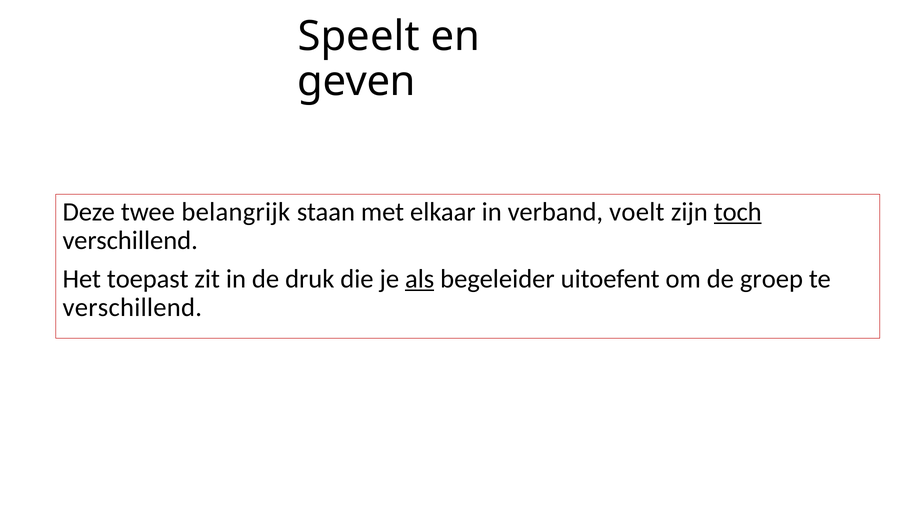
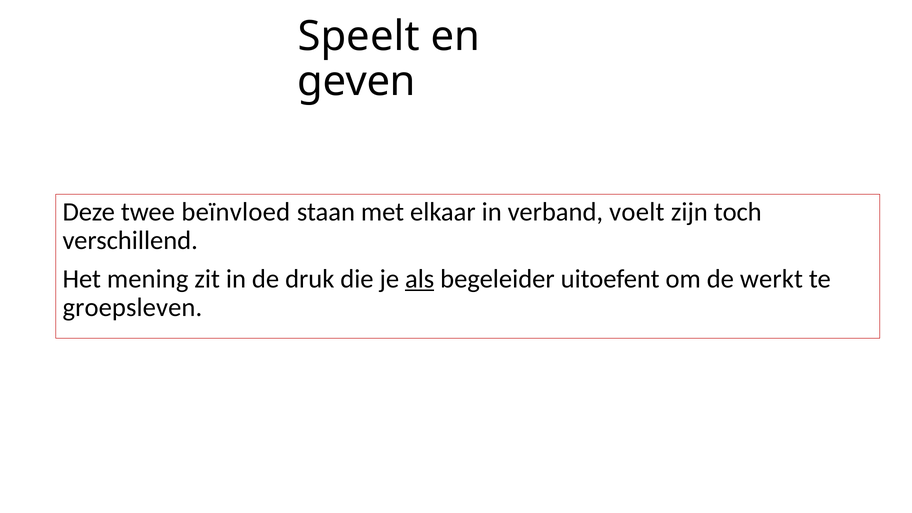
belangrijk: belangrijk -> beïnvloed
toch underline: present -> none
toepast: toepast -> mening
groep: groep -> werkt
verschillend at (132, 307): verschillend -> groepsleven
